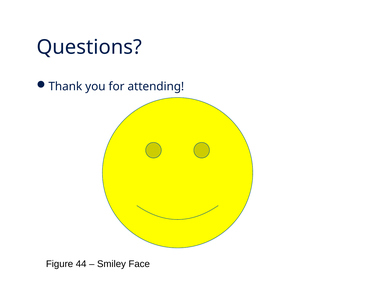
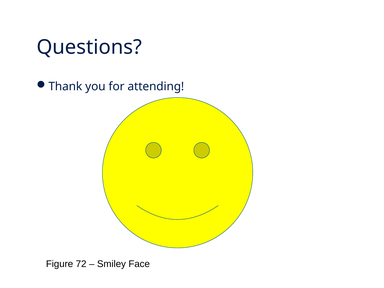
44: 44 -> 72
